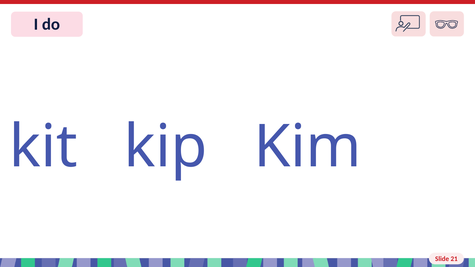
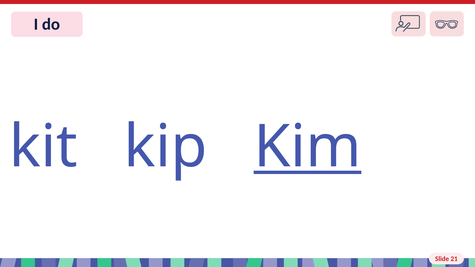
Kim underline: none -> present
